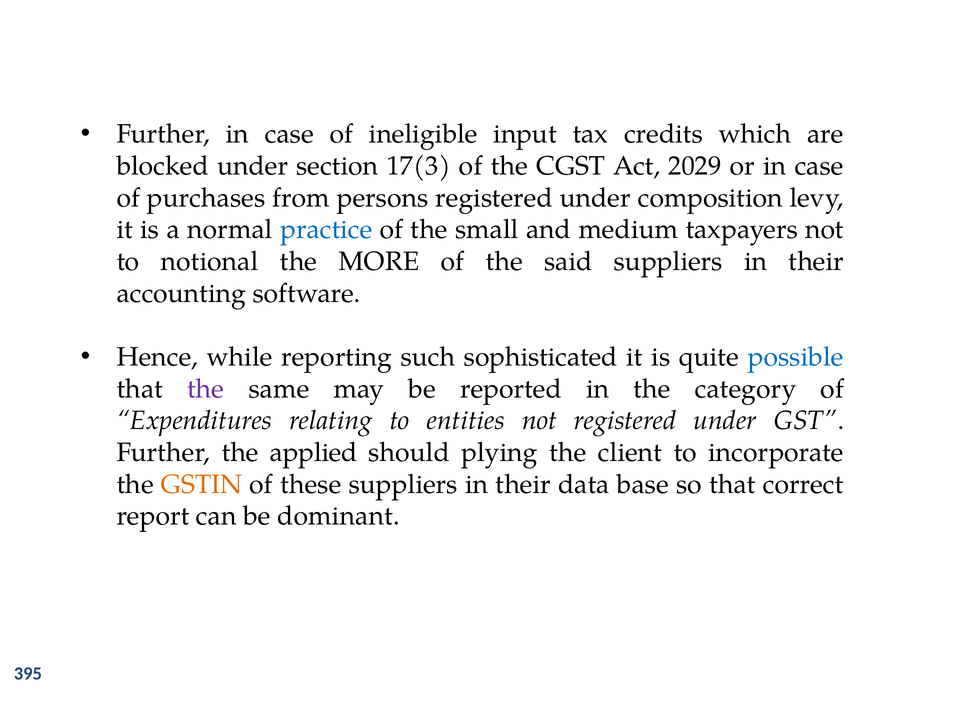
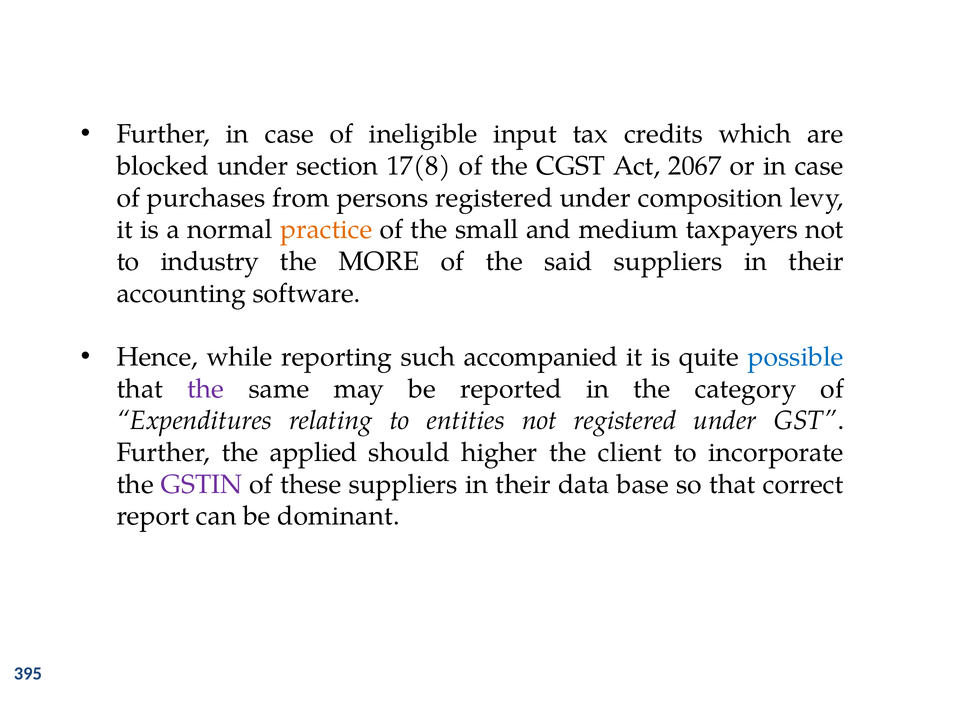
17(3: 17(3 -> 17(8
2029: 2029 -> 2067
practice colour: blue -> orange
notional: notional -> industry
sophisticated: sophisticated -> accompanied
plying: plying -> higher
GSTIN colour: orange -> purple
